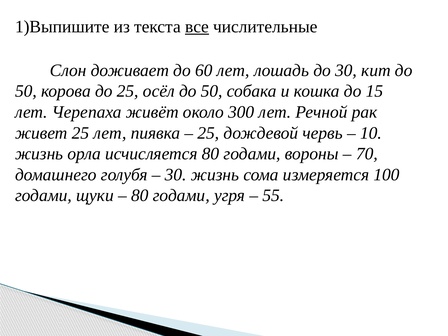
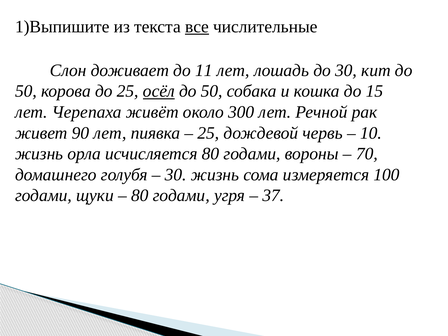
60: 60 -> 11
осёл underline: none -> present
живет 25: 25 -> 90
55: 55 -> 37
